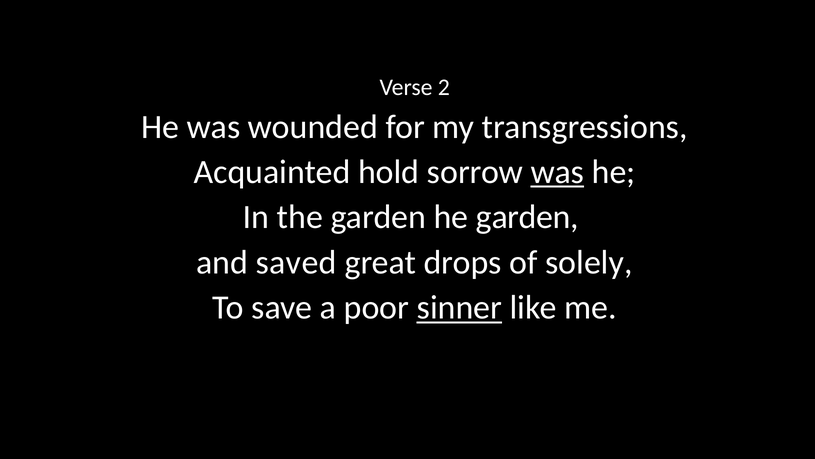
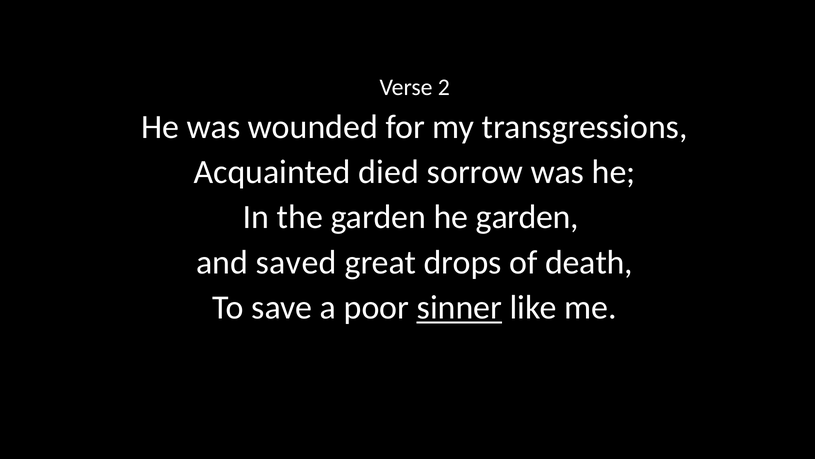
hold: hold -> died
was at (557, 172) underline: present -> none
solely: solely -> death
